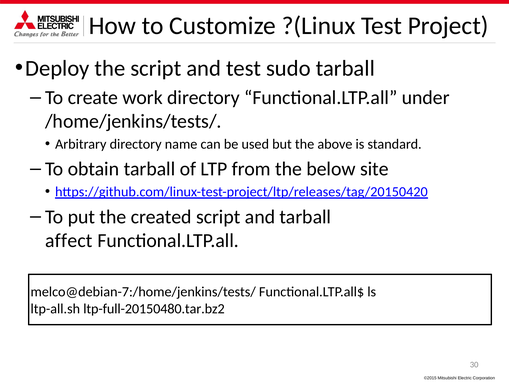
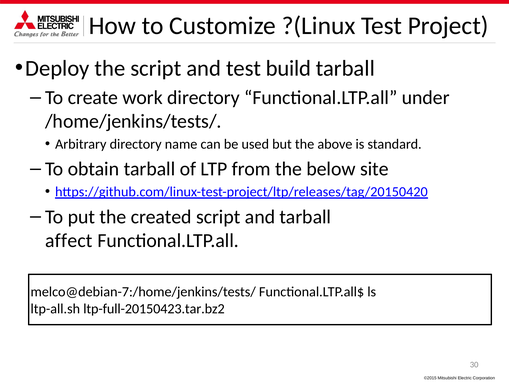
sudo: sudo -> build
ltp-full-20150480.tar.bz2: ltp-full-20150480.tar.bz2 -> ltp-full-20150423.tar.bz2
